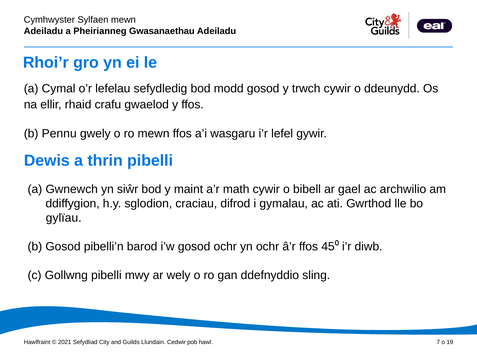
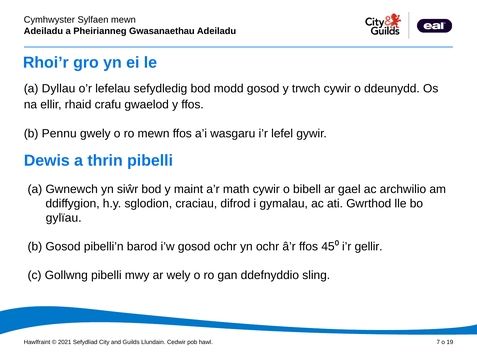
Cymal: Cymal -> Dyllau
diwb: diwb -> gellir
